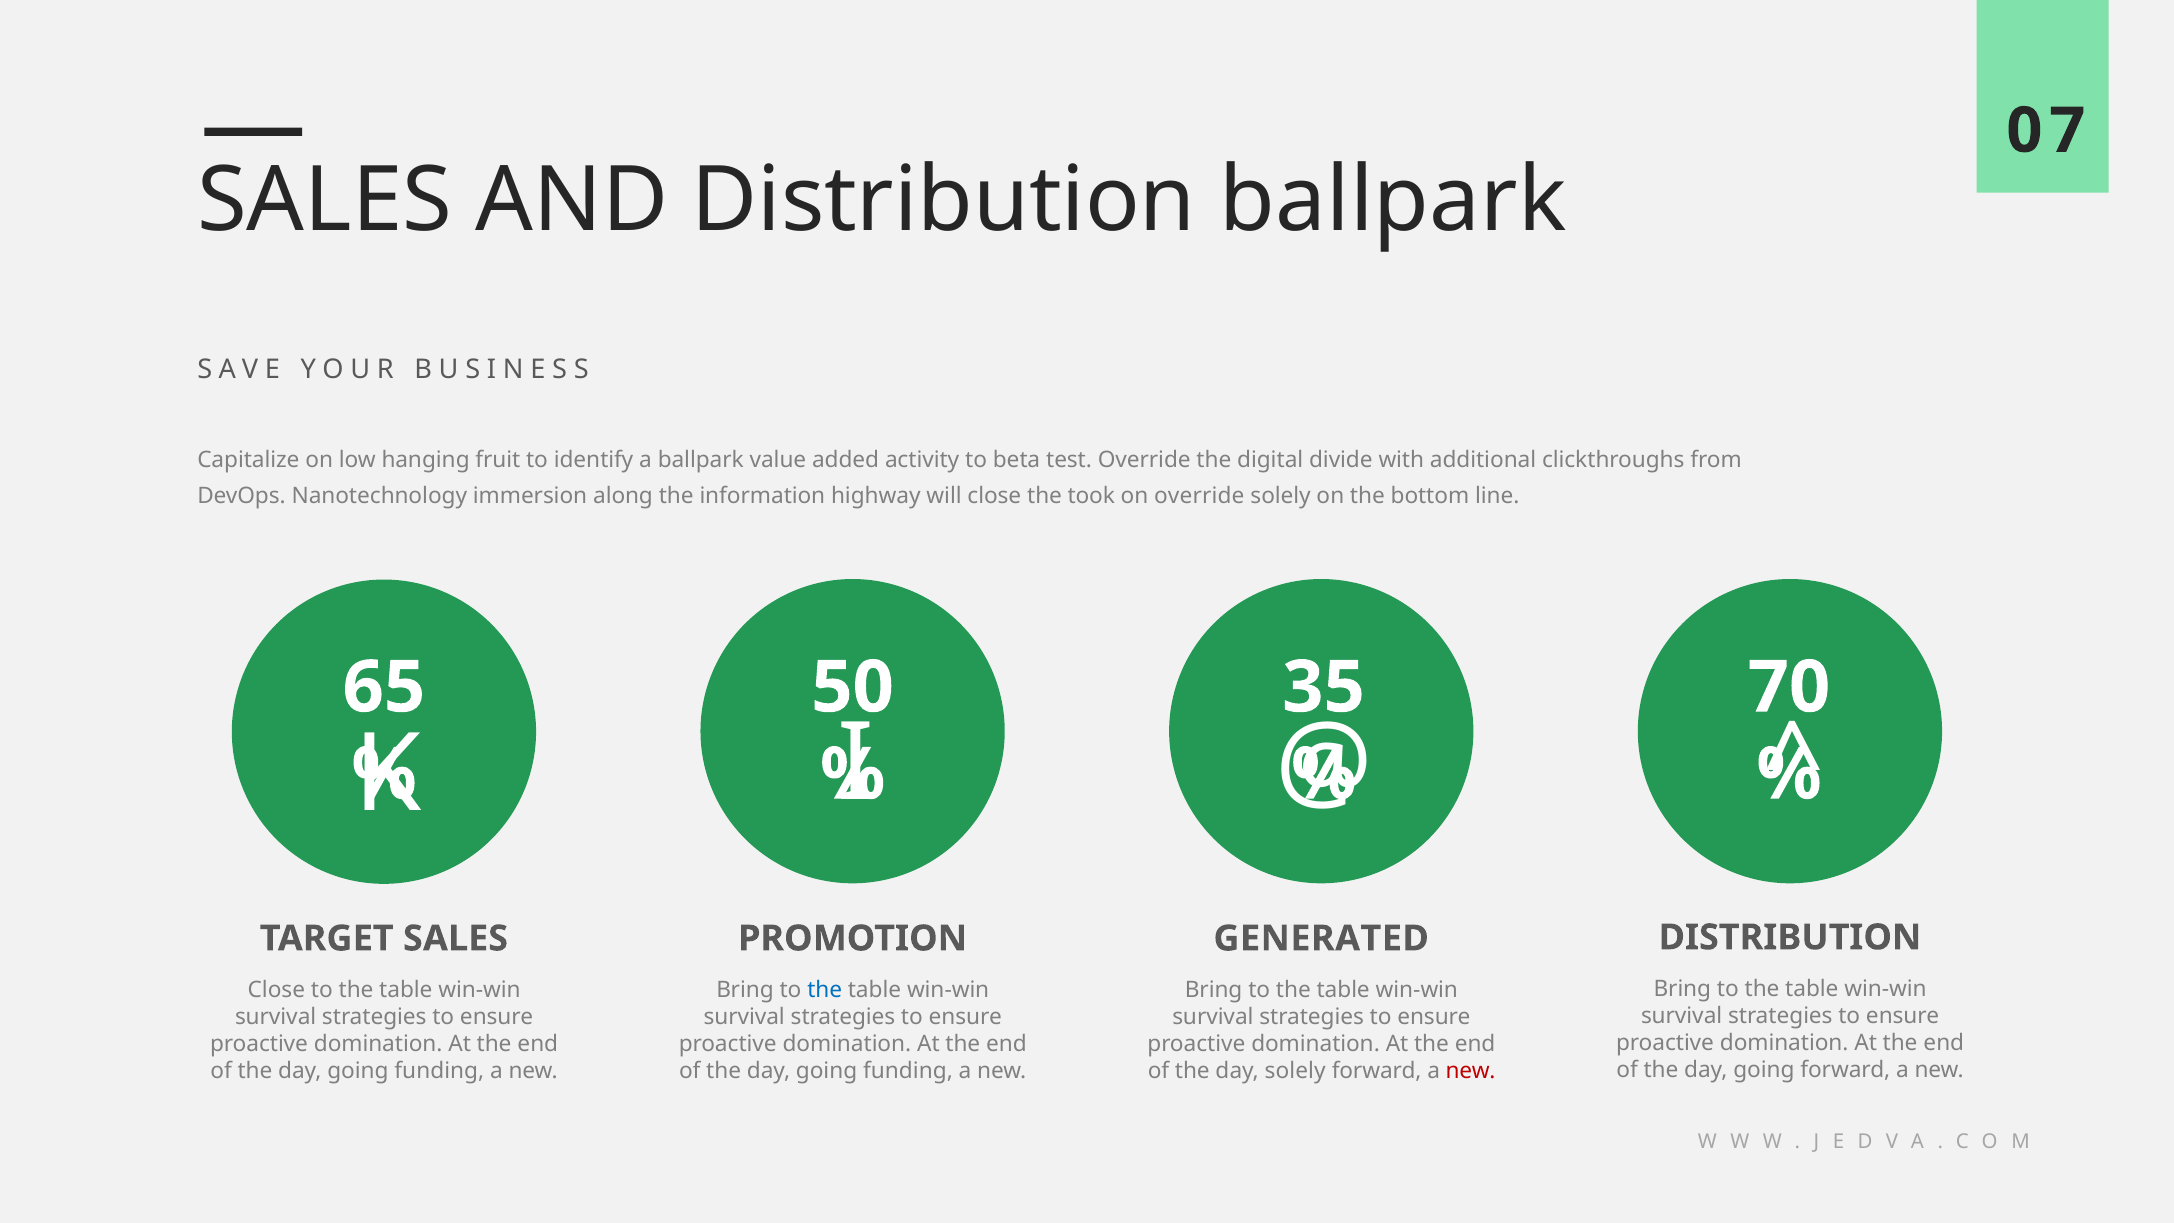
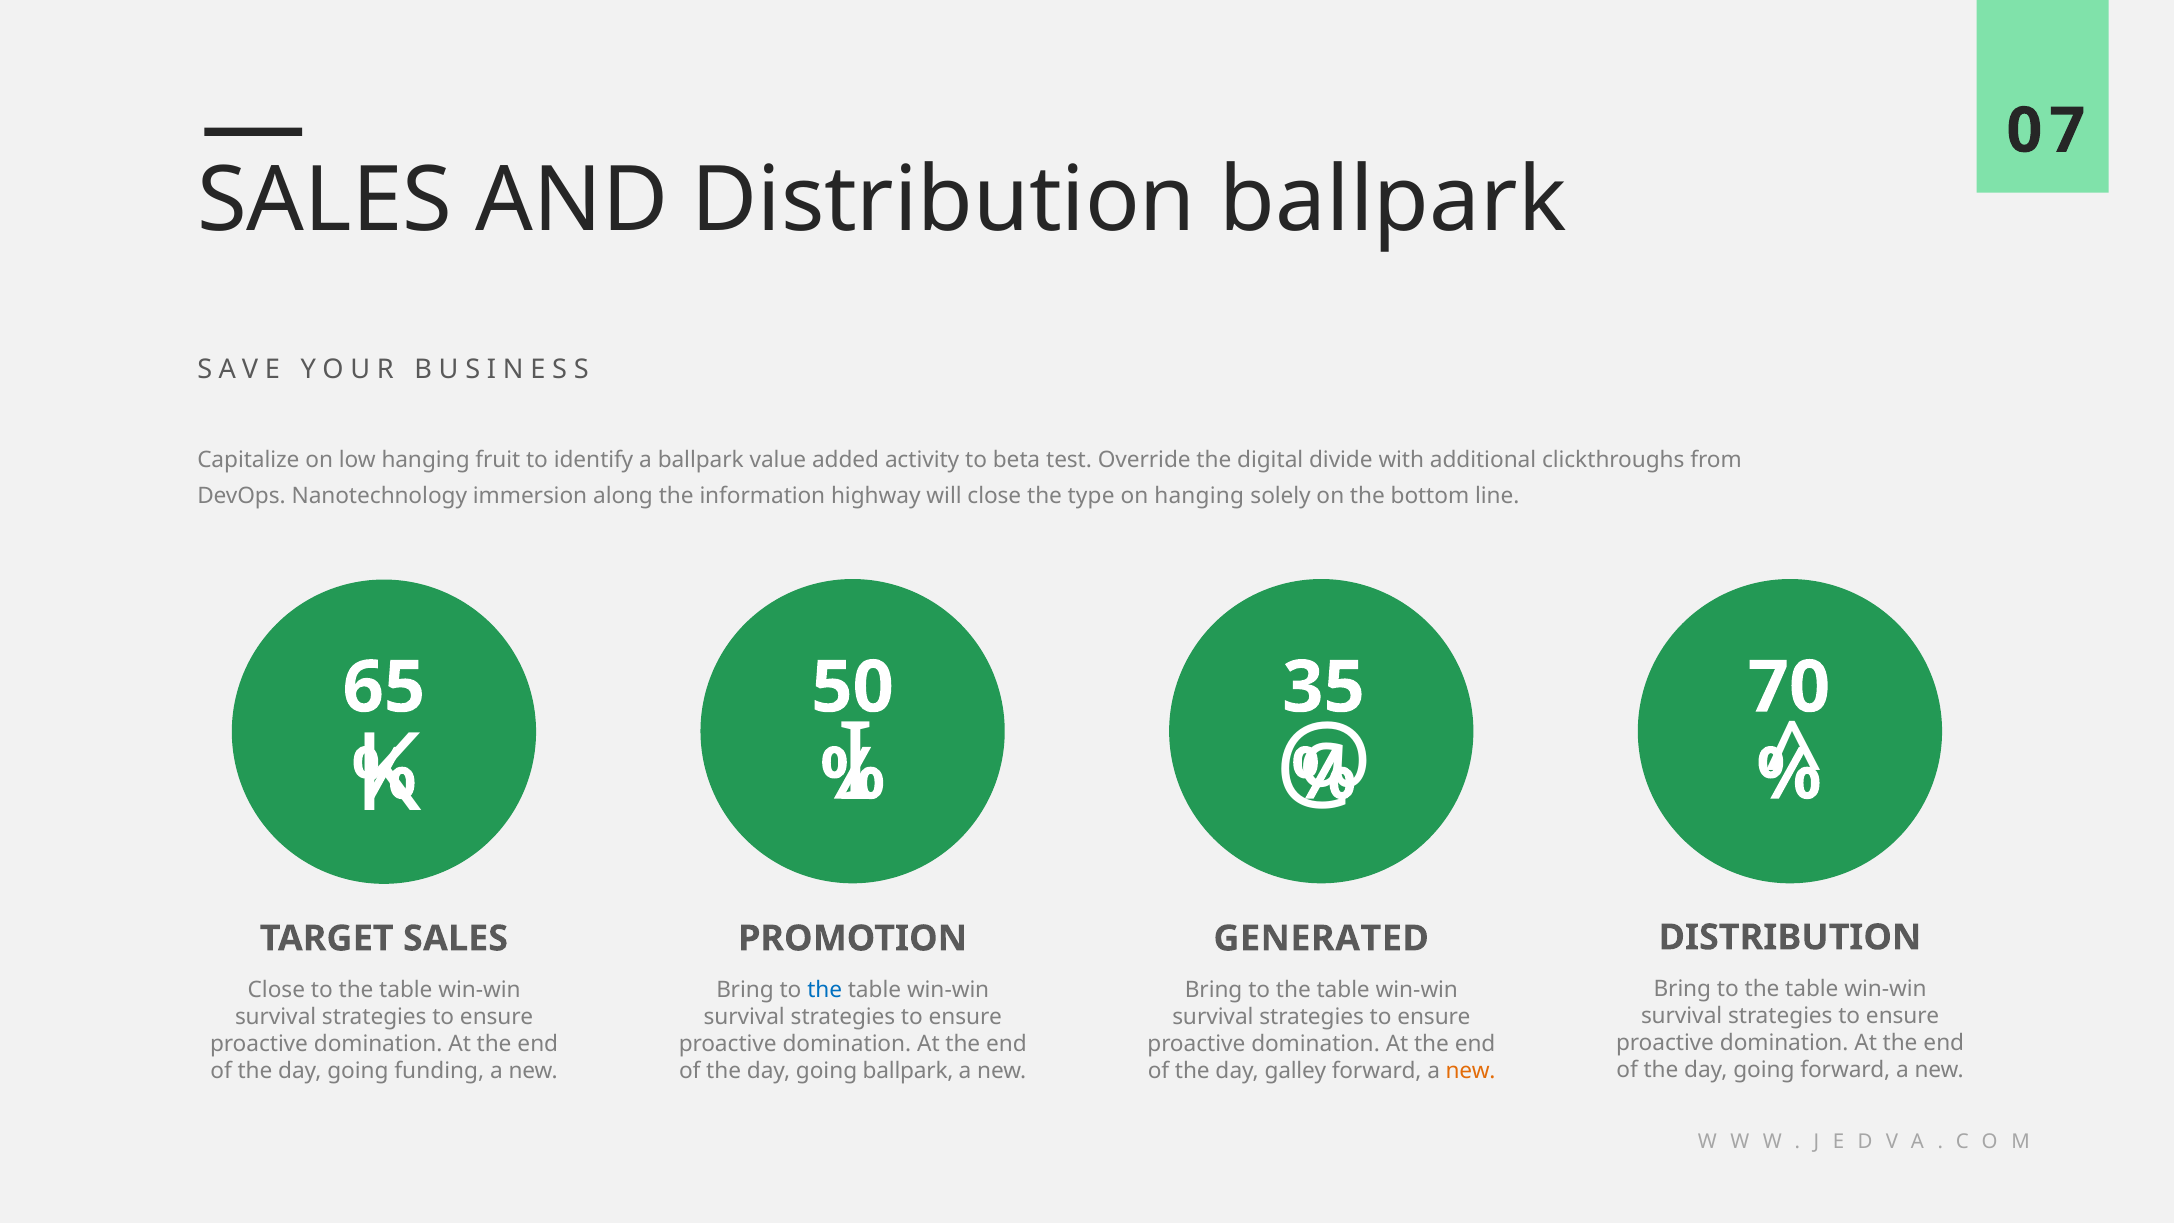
took: took -> type
on override: override -> hanging
funding at (908, 1071): funding -> ballpark
day solely: solely -> galley
new at (1471, 1071) colour: red -> orange
